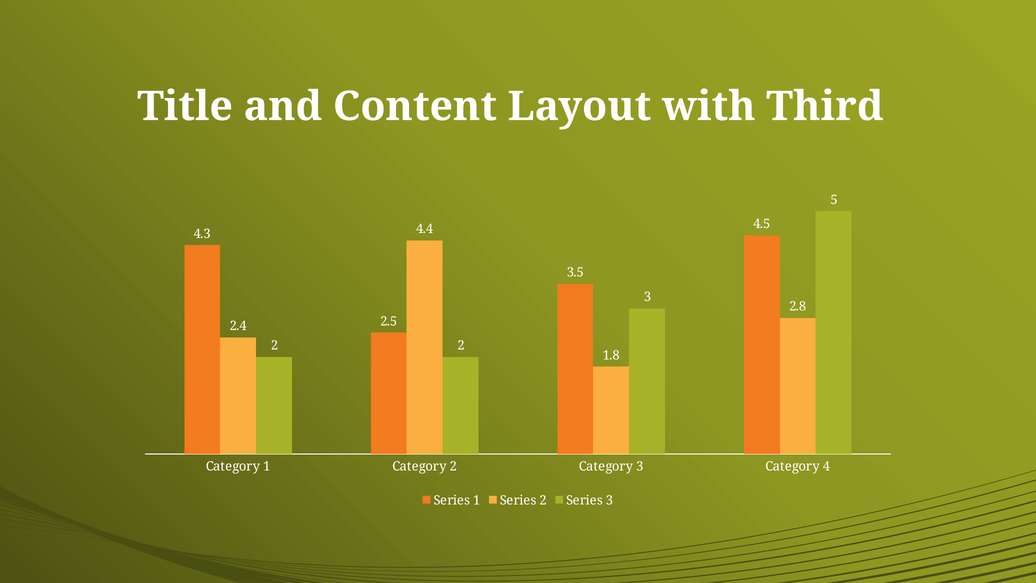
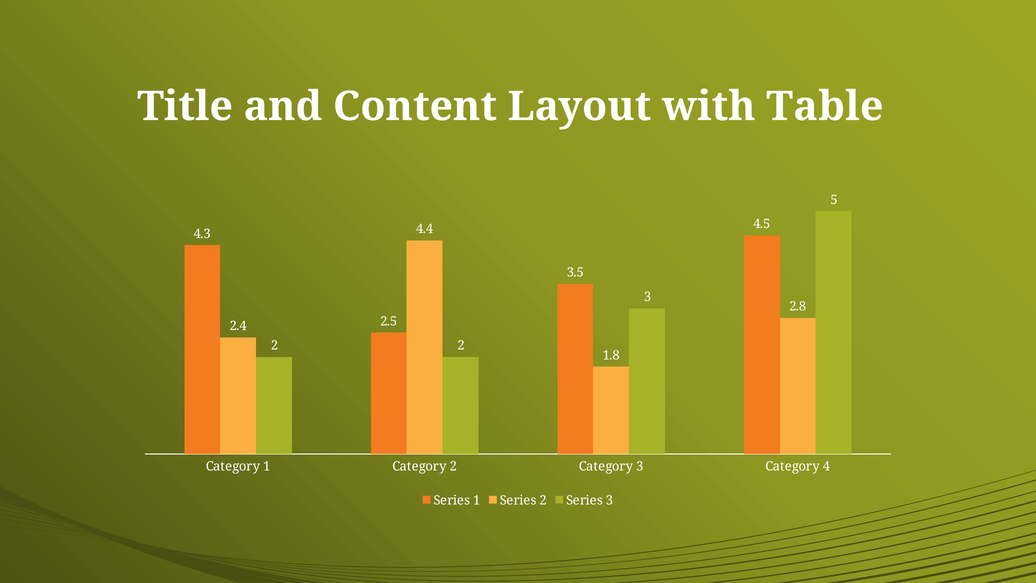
Third: Third -> Table
